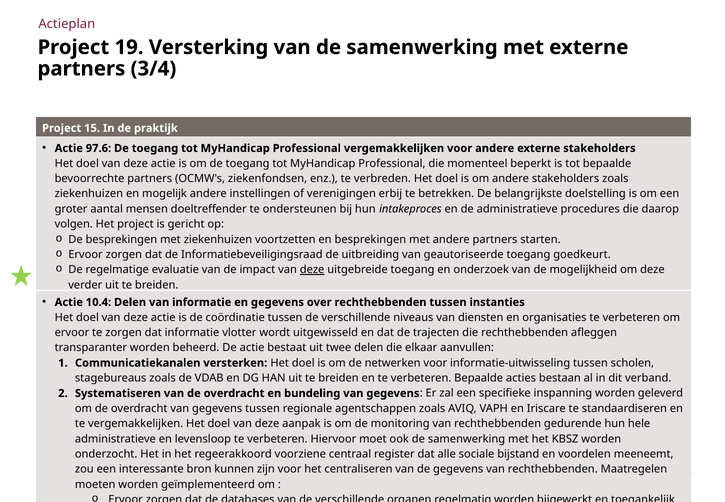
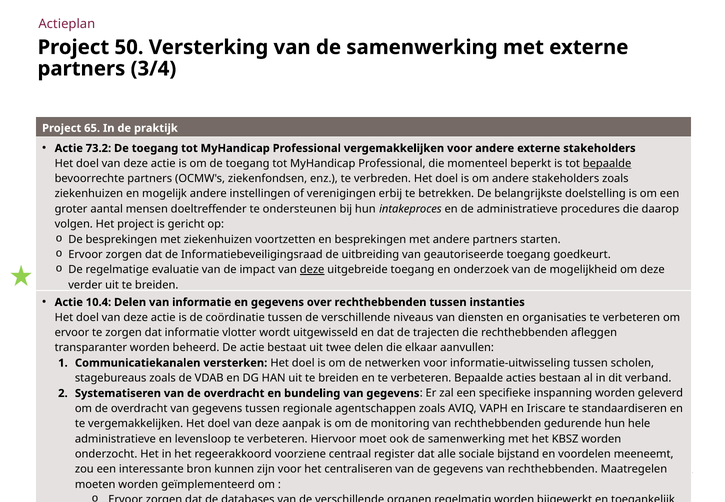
19: 19 -> 50
15: 15 -> 65
97.6: 97.6 -> 73.2
bepaalde at (607, 163) underline: none -> present
